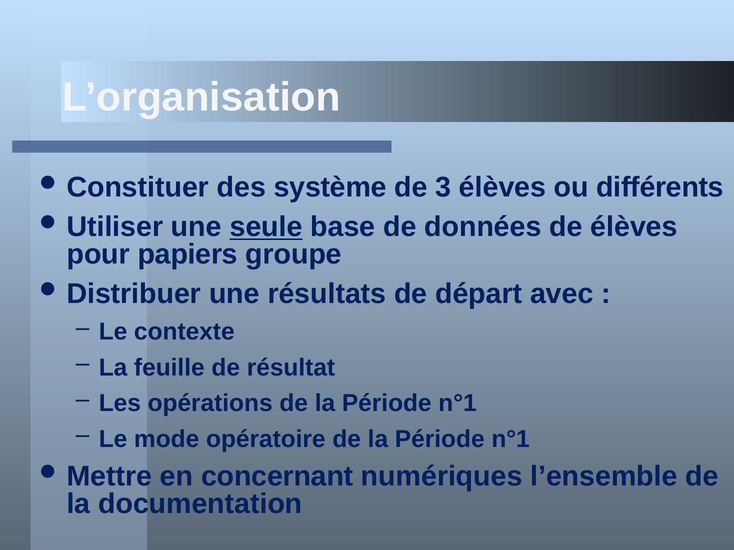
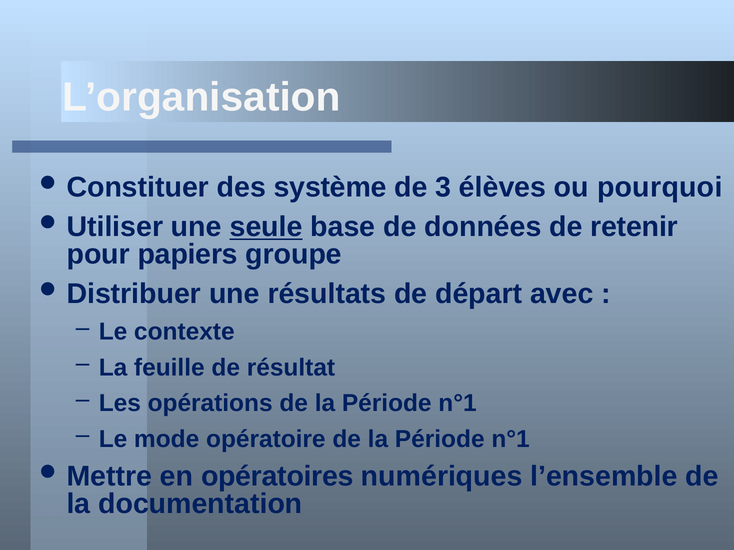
différents: différents -> pourquoi
de élèves: élèves -> retenir
concernant: concernant -> opératoires
